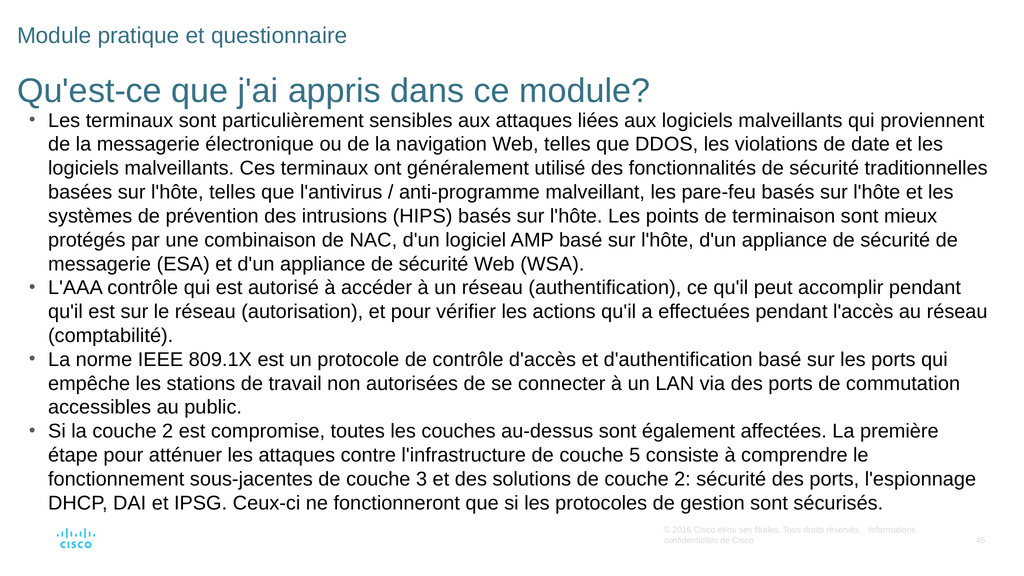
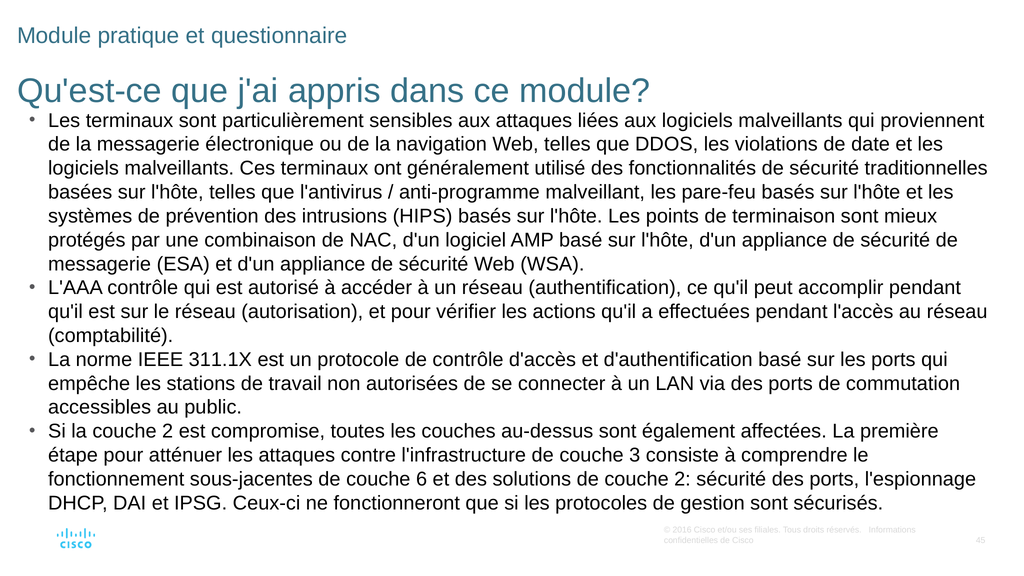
809.1X: 809.1X -> 311.1X
5: 5 -> 3
3: 3 -> 6
